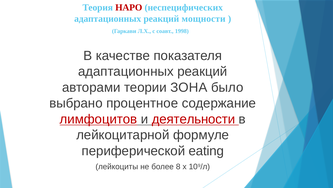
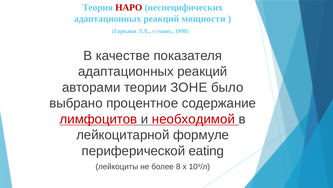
ЗОНА: ЗОНА -> ЗОНЕ
деятельности: деятельности -> необходимой
